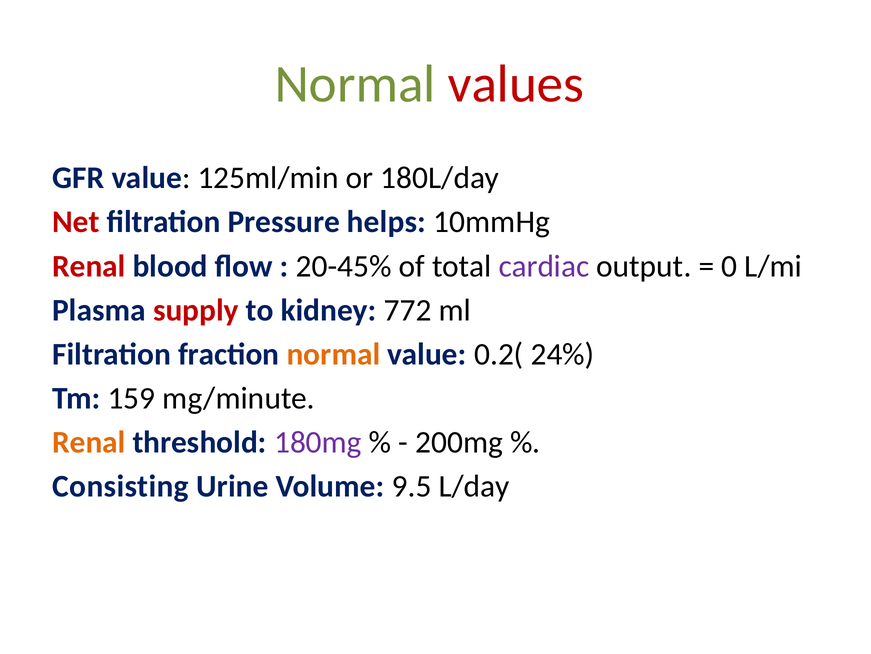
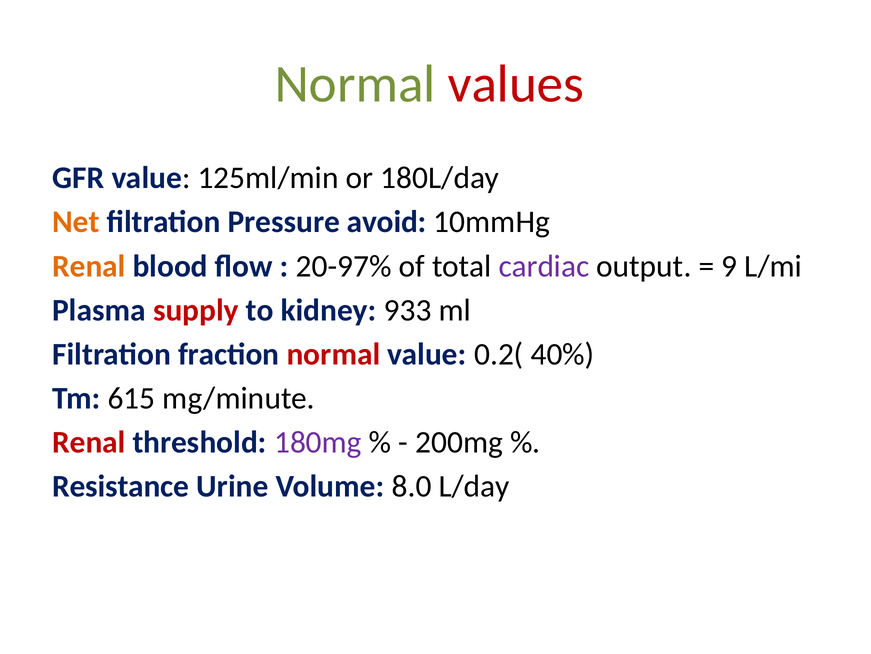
Net colour: red -> orange
helps: helps -> avoid
Renal at (89, 266) colour: red -> orange
20-45%: 20-45% -> 20-97%
0: 0 -> 9
772: 772 -> 933
normal at (333, 354) colour: orange -> red
24%: 24% -> 40%
159: 159 -> 615
Renal at (89, 442) colour: orange -> red
Consisting: Consisting -> Resistance
9.5: 9.5 -> 8.0
